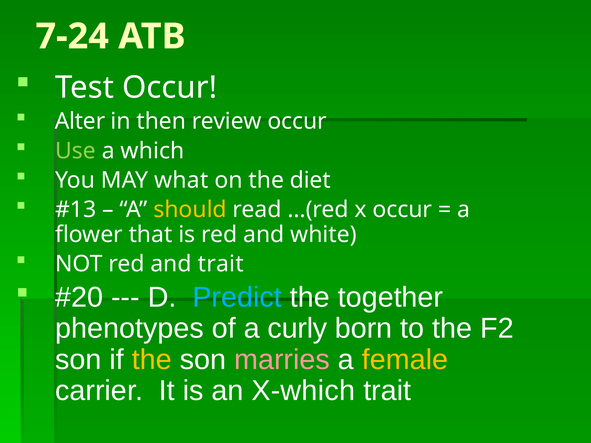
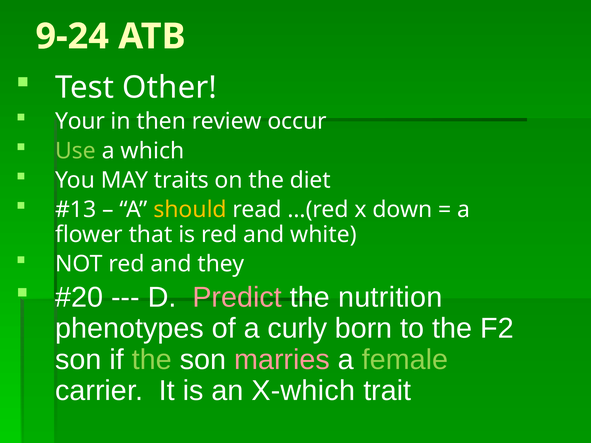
7-24: 7-24 -> 9-24
Test Occur: Occur -> Other
Alter: Alter -> Your
what: what -> traits
x occur: occur -> down
and trait: trait -> they
Predict colour: light blue -> pink
together: together -> nutrition
the at (152, 360) colour: yellow -> light green
female colour: yellow -> light green
